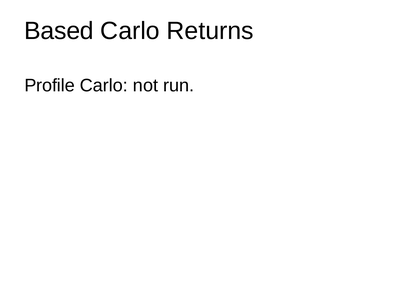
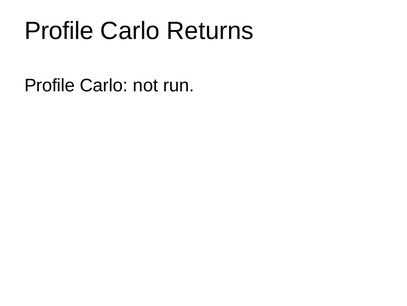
Based at (59, 31): Based -> Profile
